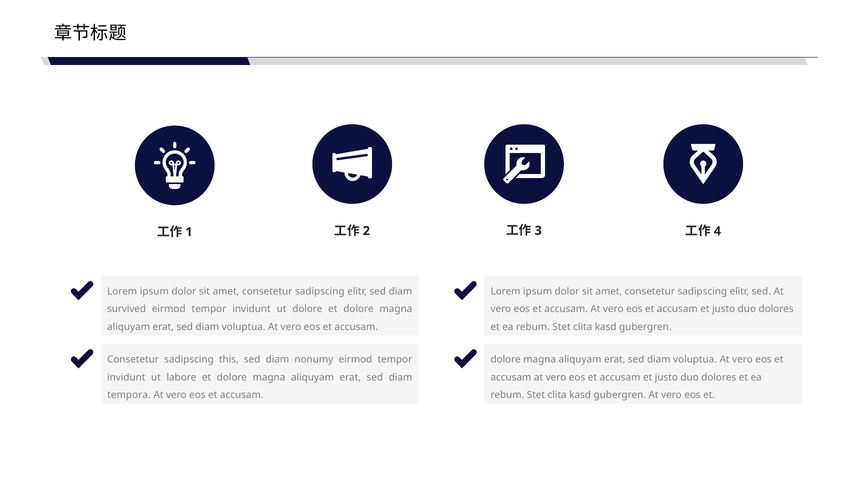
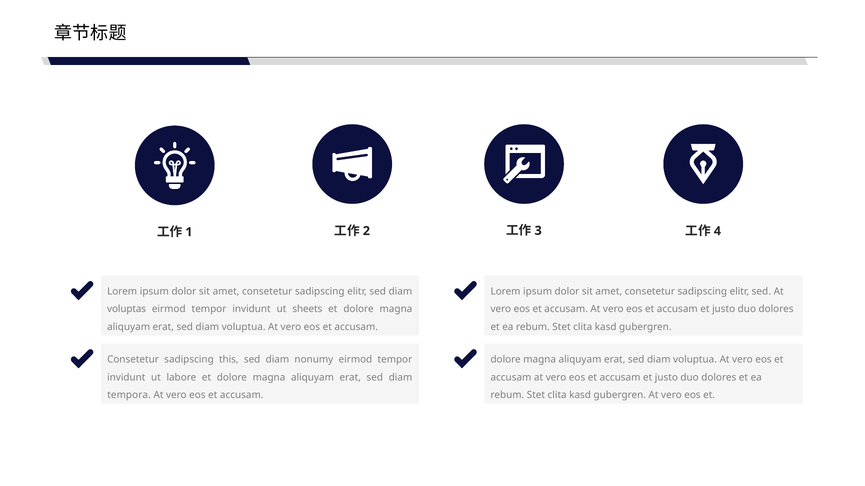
survived: survived -> voluptas
ut dolore: dolore -> sheets
